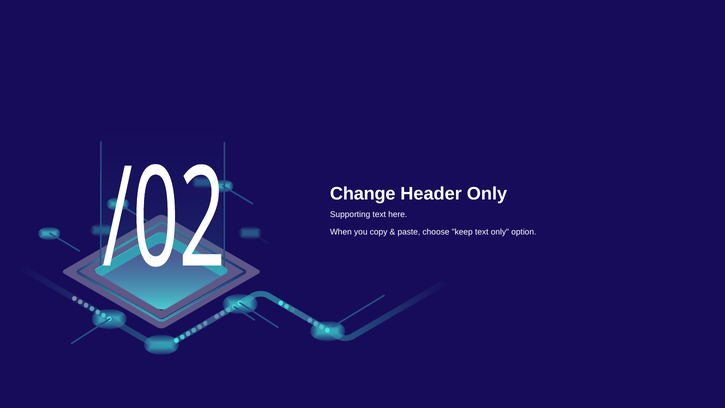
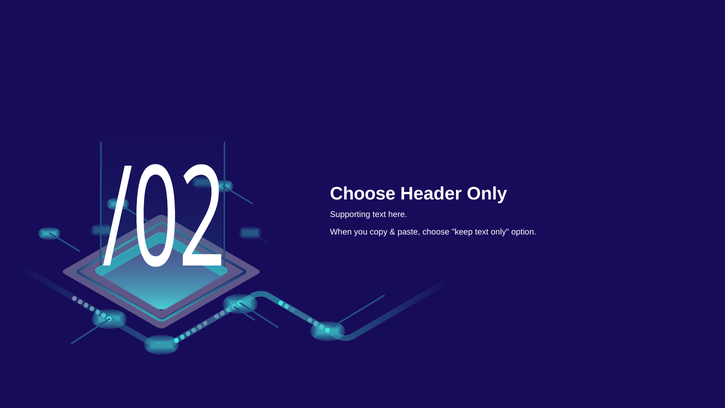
Change at (363, 194): Change -> Choose
